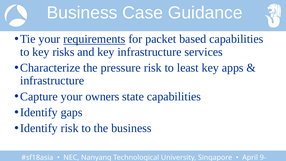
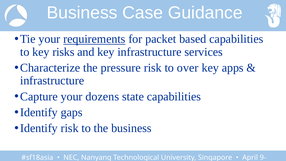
least: least -> over
owners: owners -> dozens
